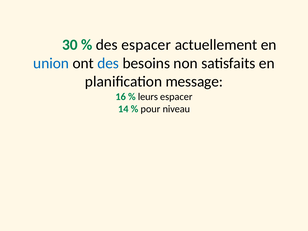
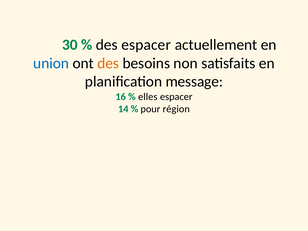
des at (108, 63) colour: blue -> orange
leurs: leurs -> elles
niveau: niveau -> région
